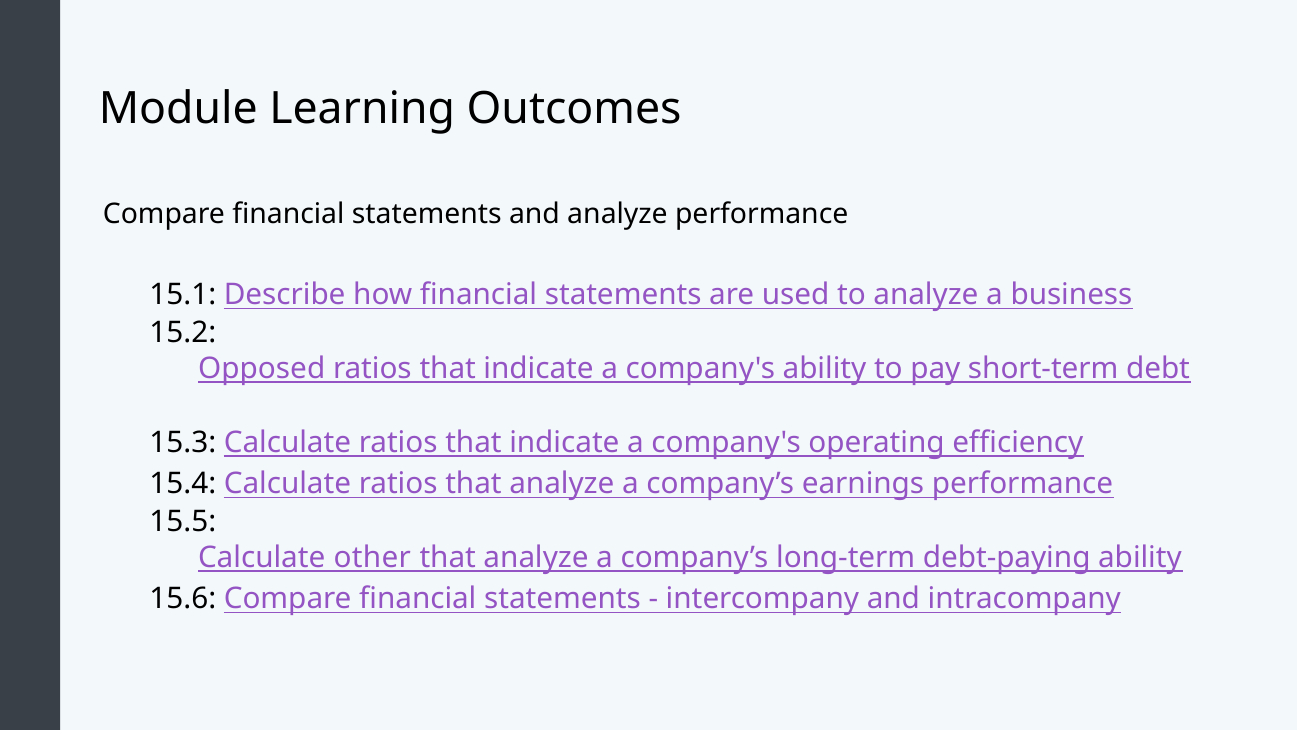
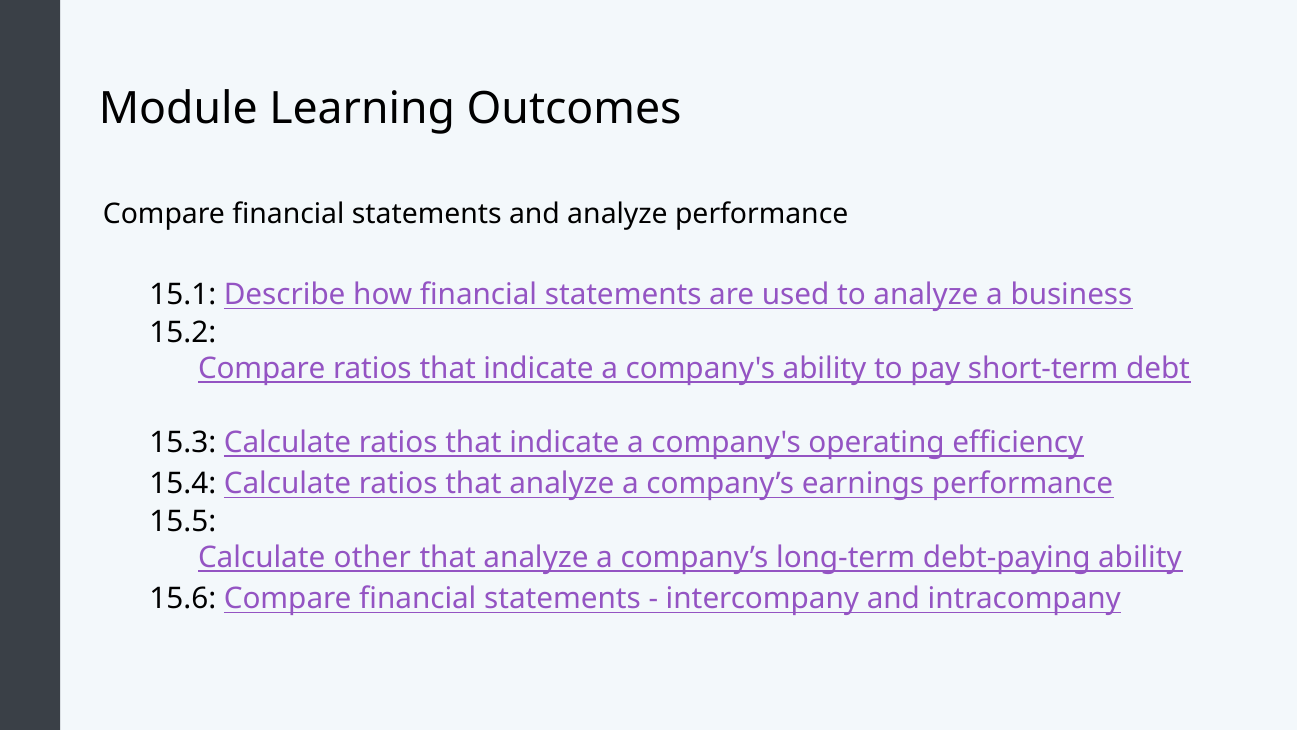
Opposed at (262, 369): Opposed -> Compare
